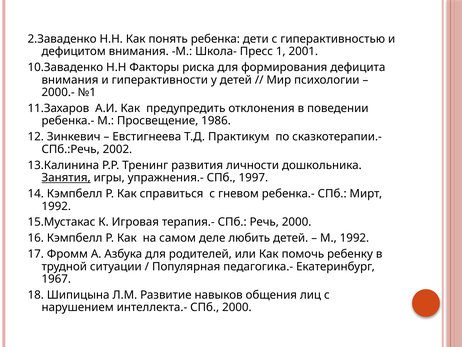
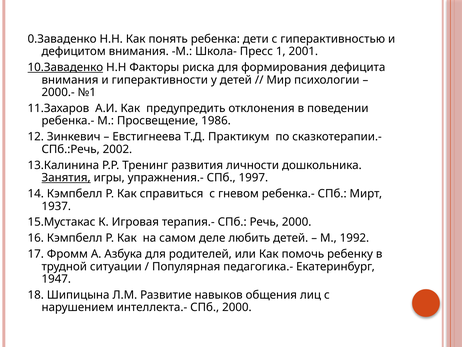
2.Заваденко: 2.Заваденко -> 0.Заваденко
10.Заваденко underline: none -> present
1992 at (56, 206): 1992 -> 1937
1967: 1967 -> 1947
